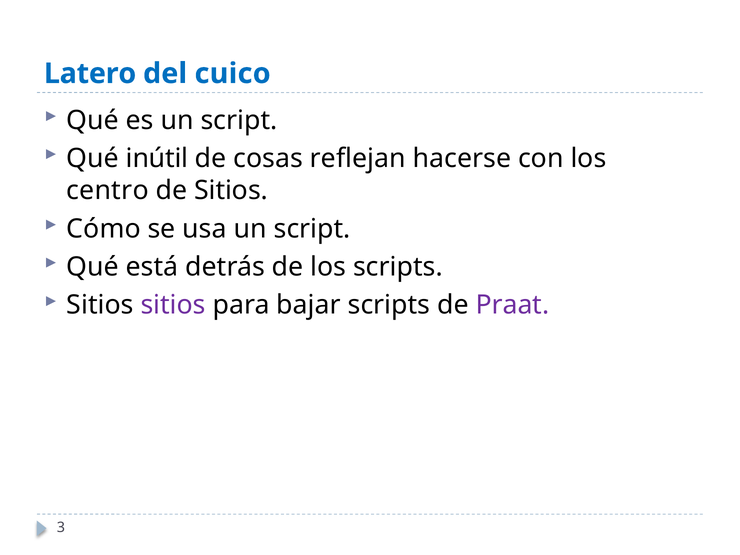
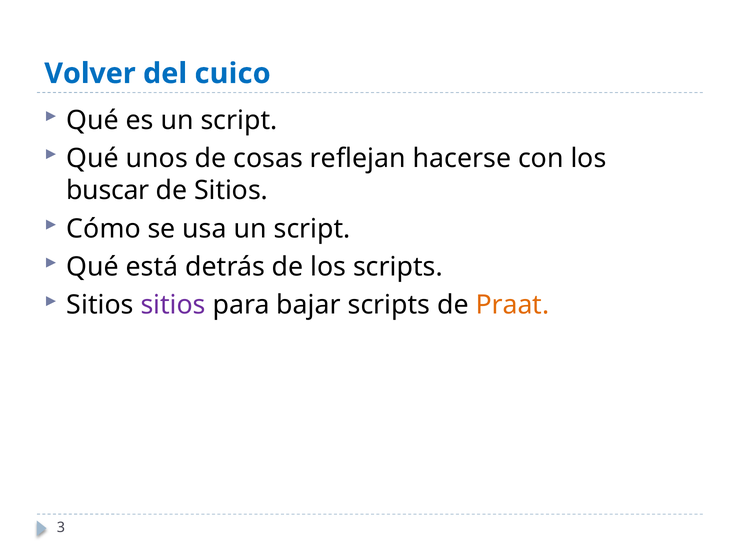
Latero: Latero -> Volver
inútil: inútil -> unos
centro: centro -> buscar
Praat colour: purple -> orange
